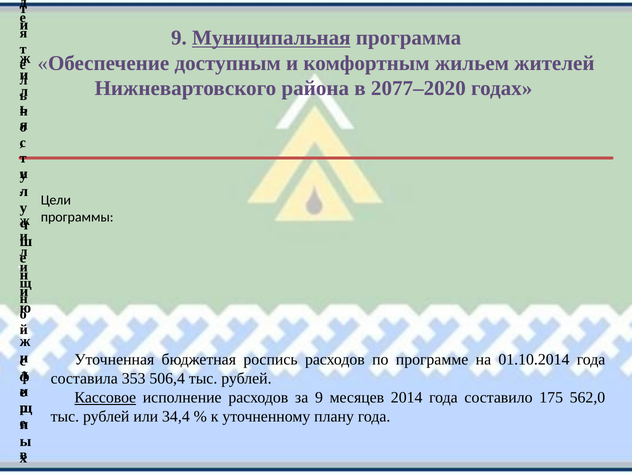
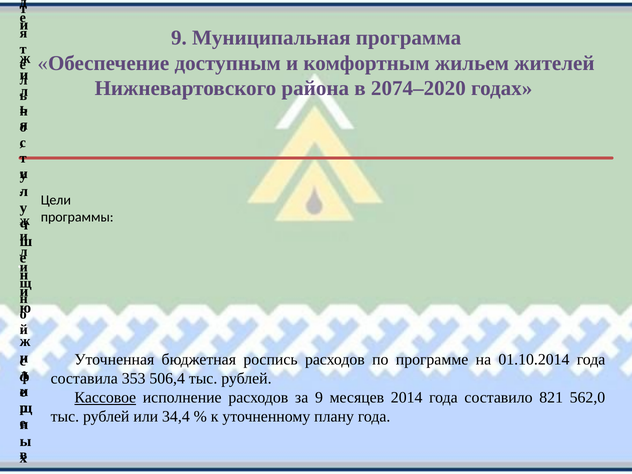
Муниципальная underline: present -> none
2077–2020: 2077–2020 -> 2074–2020
175: 175 -> 821
